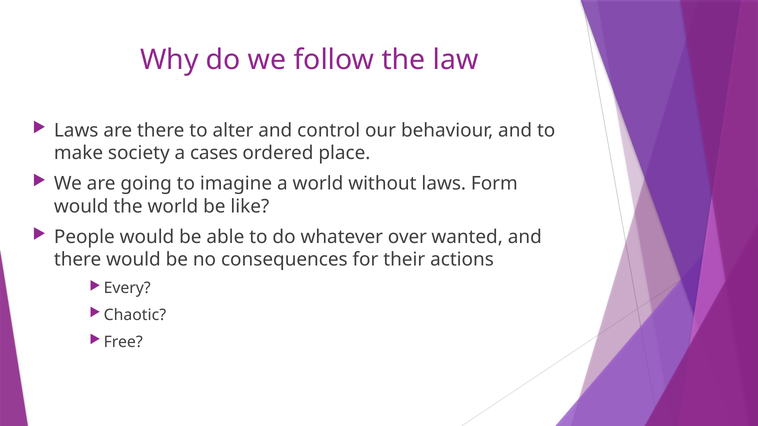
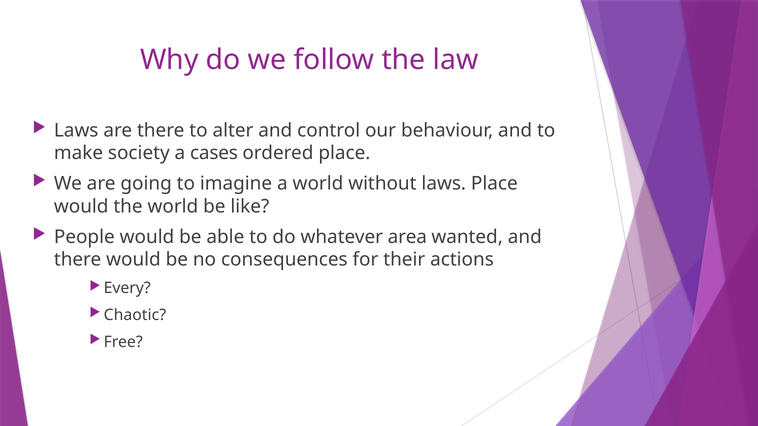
laws Form: Form -> Place
over: over -> area
